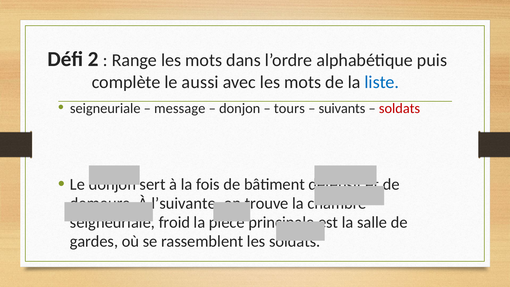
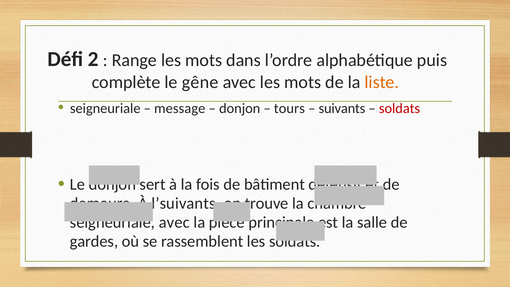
aussi: aussi -> gêne
liste colour: blue -> orange
l’suivante: l’suivante -> l’suivants
froid at (174, 222): froid -> avec
